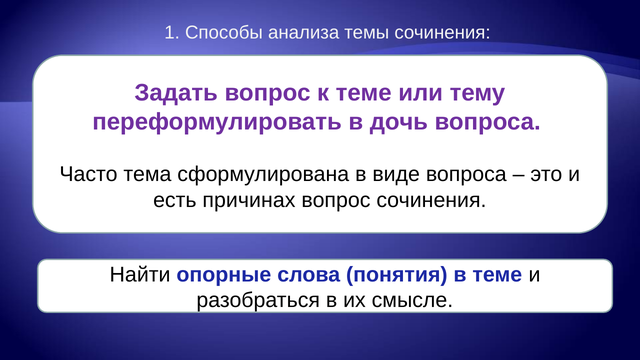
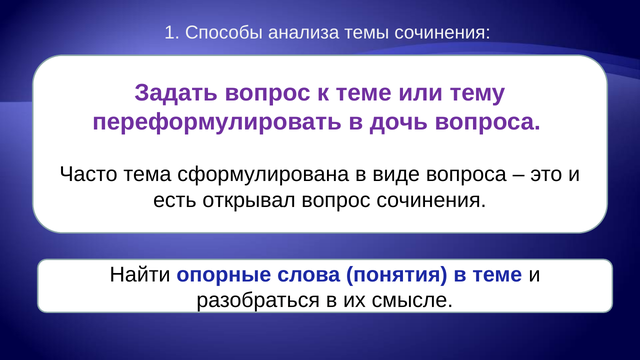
причинах: причинах -> открывал
